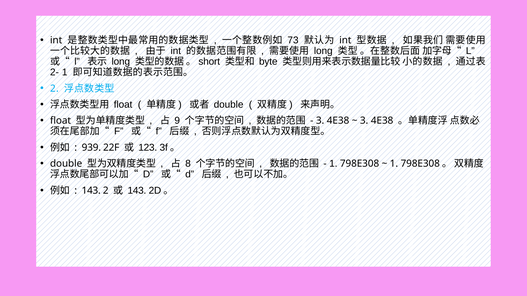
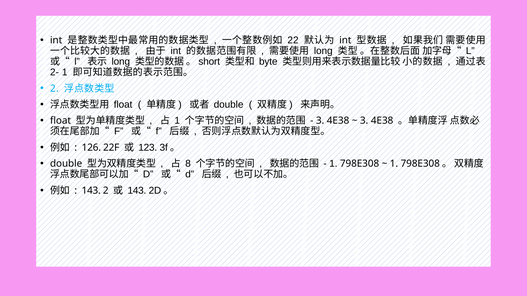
73: 73 -> 22
9 at (177, 121): 9 -> 1
939: 939 -> 126
